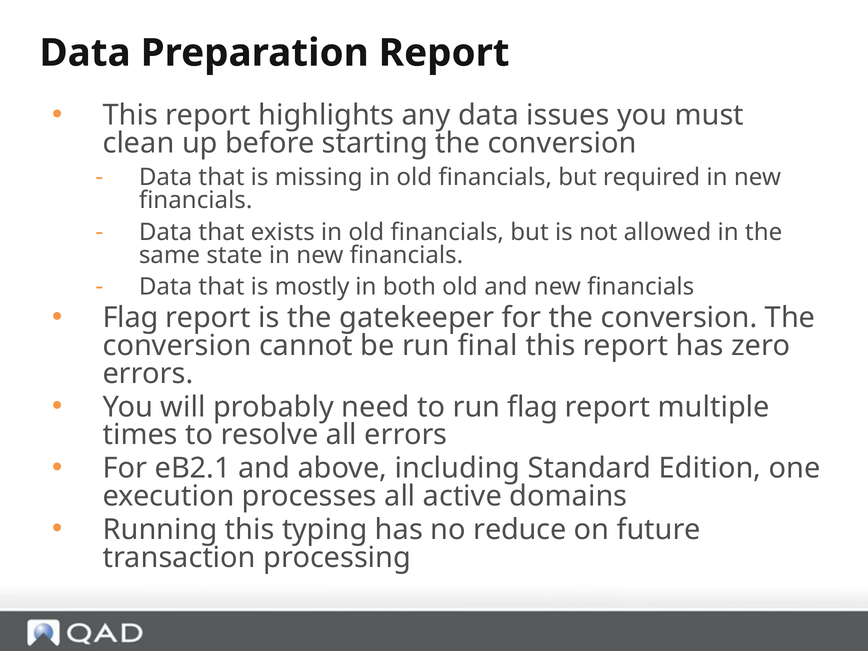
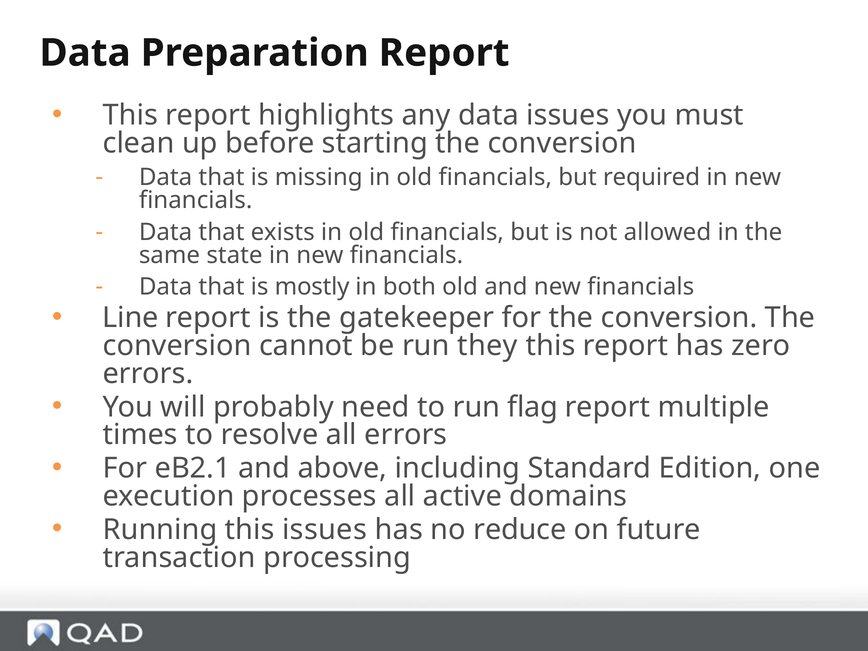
Flag at (130, 318): Flag -> Line
final: final -> they
this typing: typing -> issues
